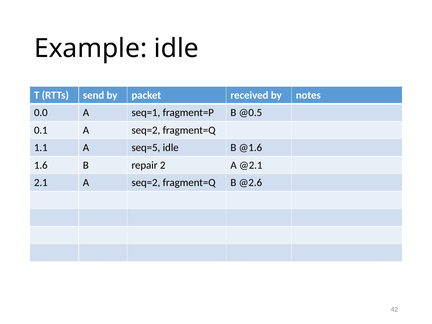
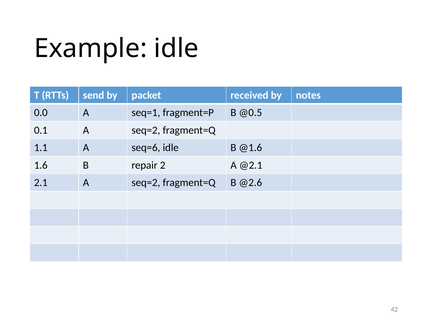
seq=5: seq=5 -> seq=6
